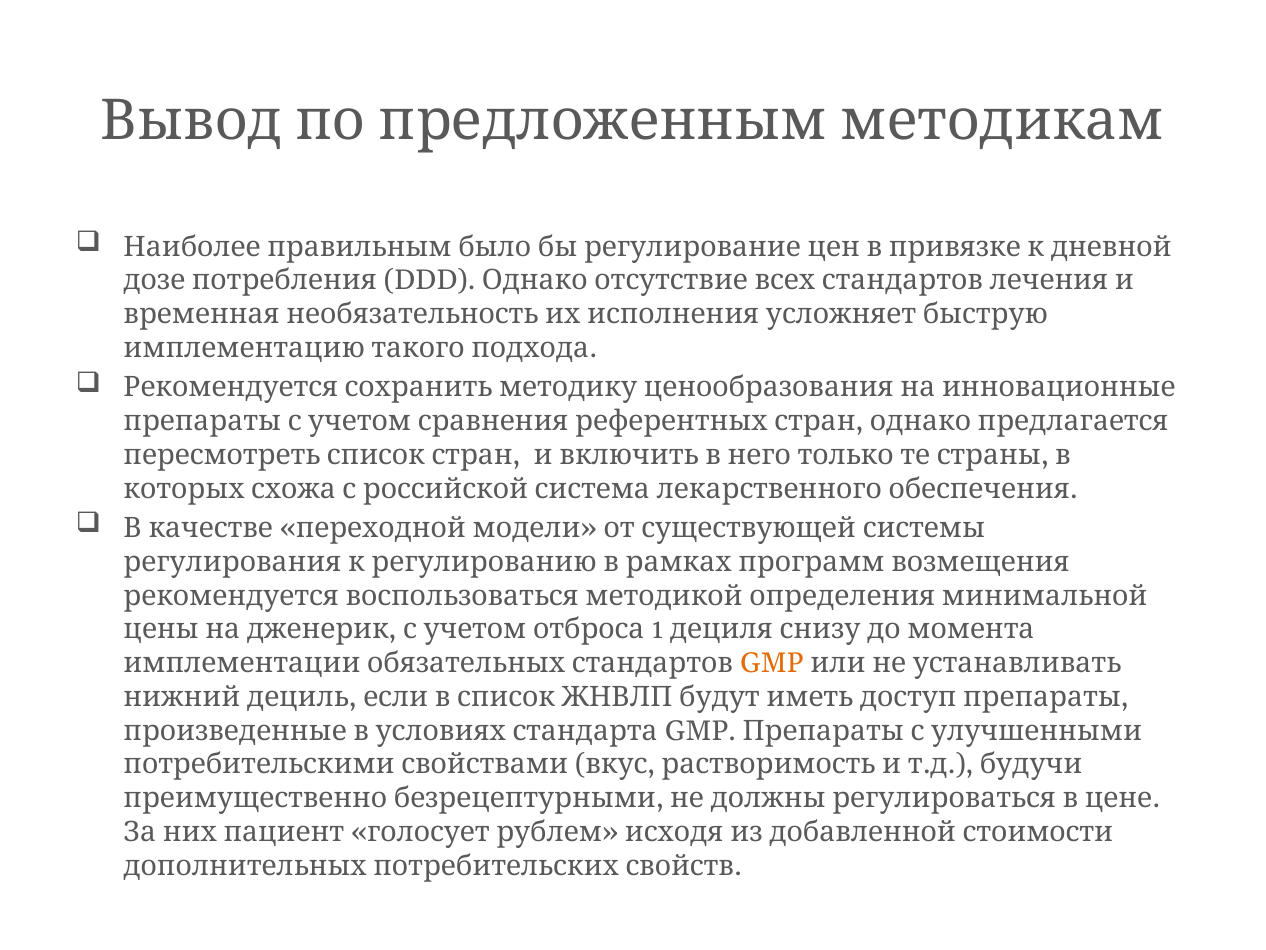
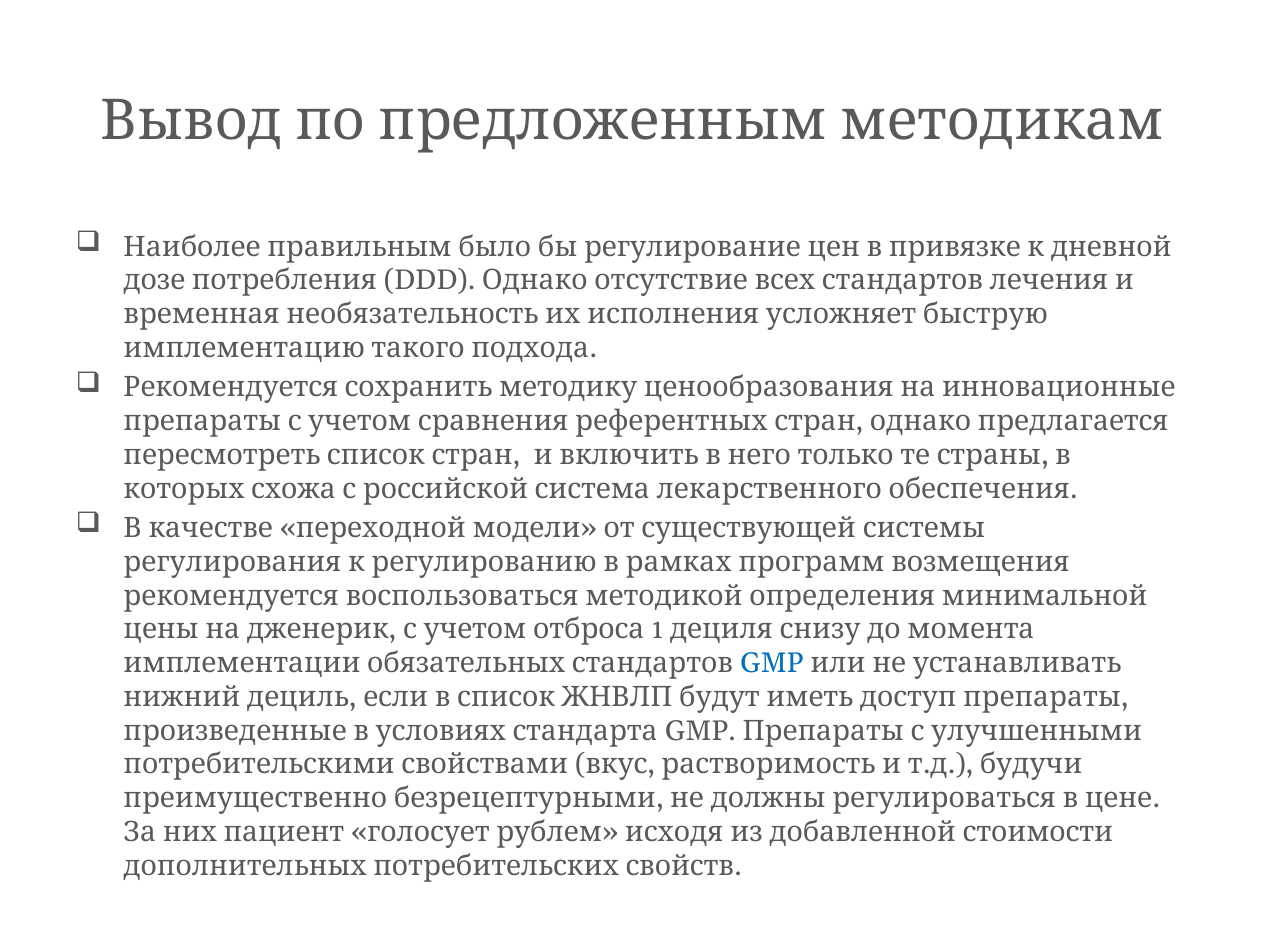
GMP at (772, 663) colour: orange -> blue
